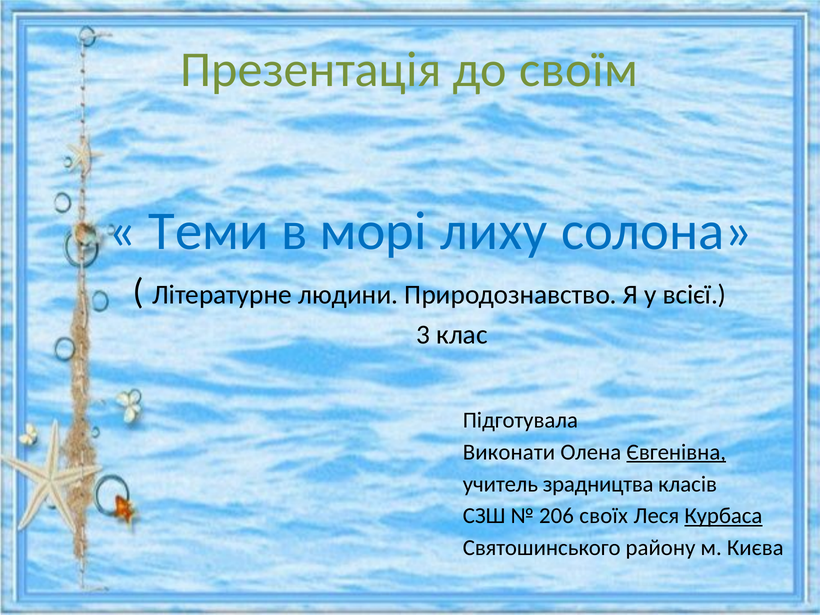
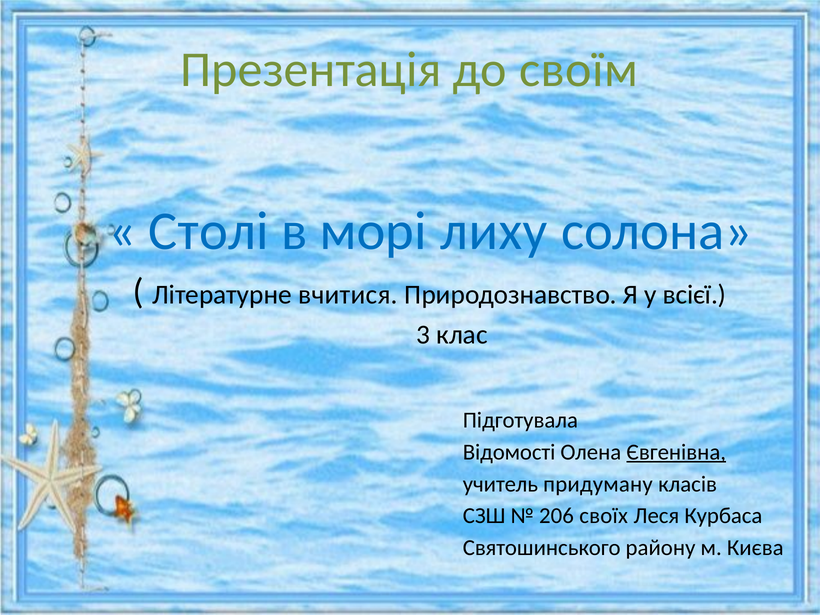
Теми: Теми -> Столі
людини: людини -> вчитися
Виконати: Виконати -> Відомості
зрадництва: зрадництва -> придуману
Курбаса underline: present -> none
